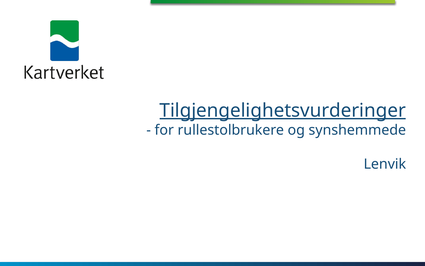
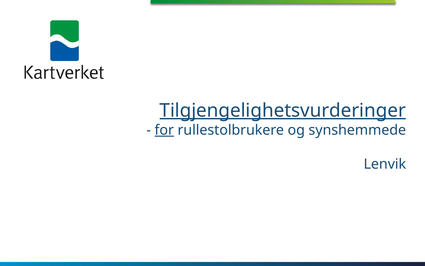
for underline: none -> present
